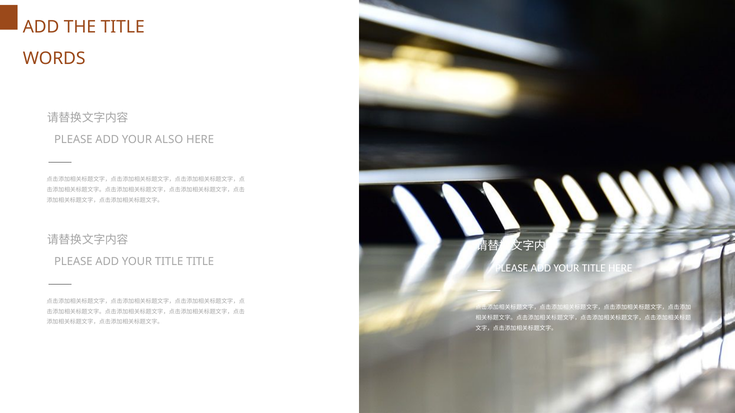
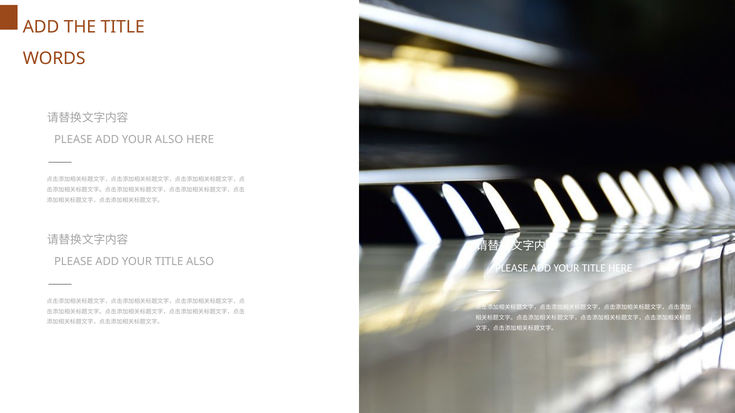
TITLE TITLE: TITLE -> ALSO
